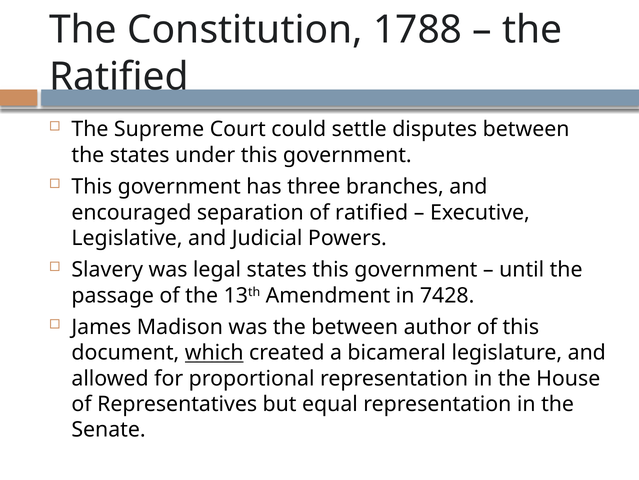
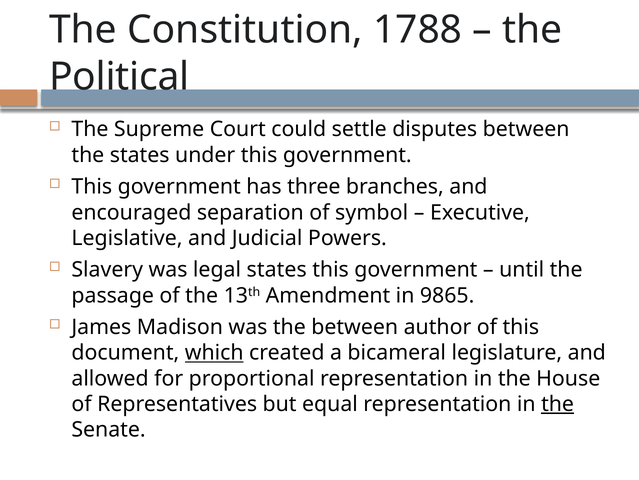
Ratified at (119, 77): Ratified -> Political
of ratified: ratified -> symbol
7428: 7428 -> 9865
the at (558, 403) underline: none -> present
